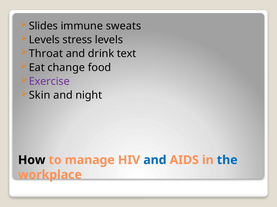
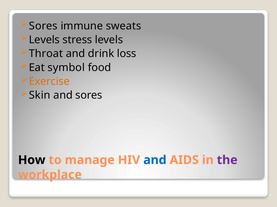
Slides at (43, 26): Slides -> Sores
text: text -> loss
change: change -> symbol
Exercise colour: purple -> orange
and night: night -> sores
the colour: blue -> purple
